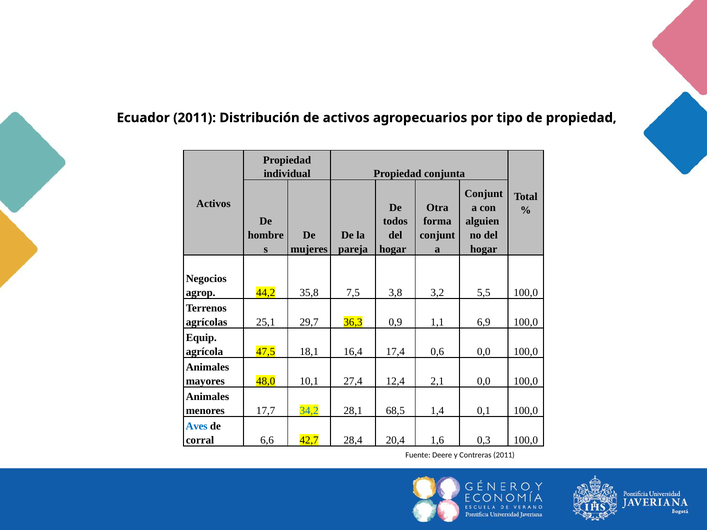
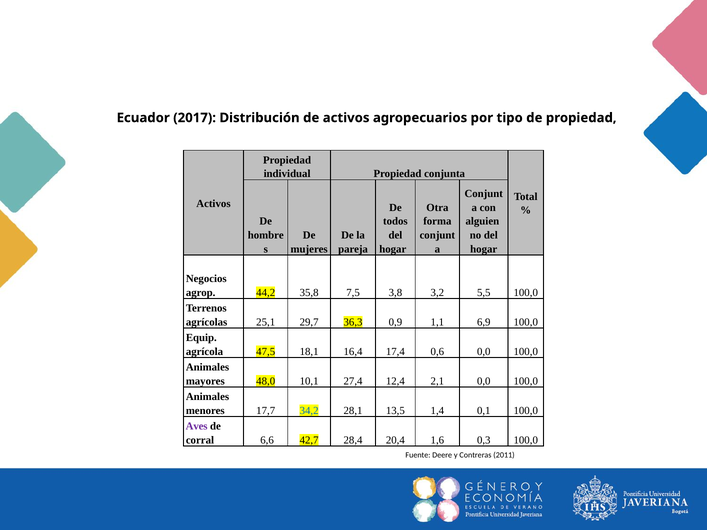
Ecuador 2011: 2011 -> 2017
68,5: 68,5 -> 13,5
Aves colour: blue -> purple
